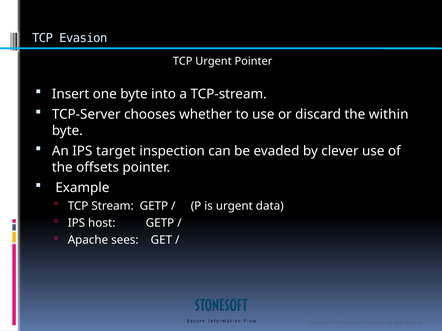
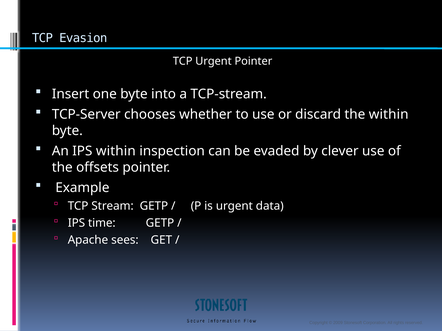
IPS target: target -> within
host: host -> time
